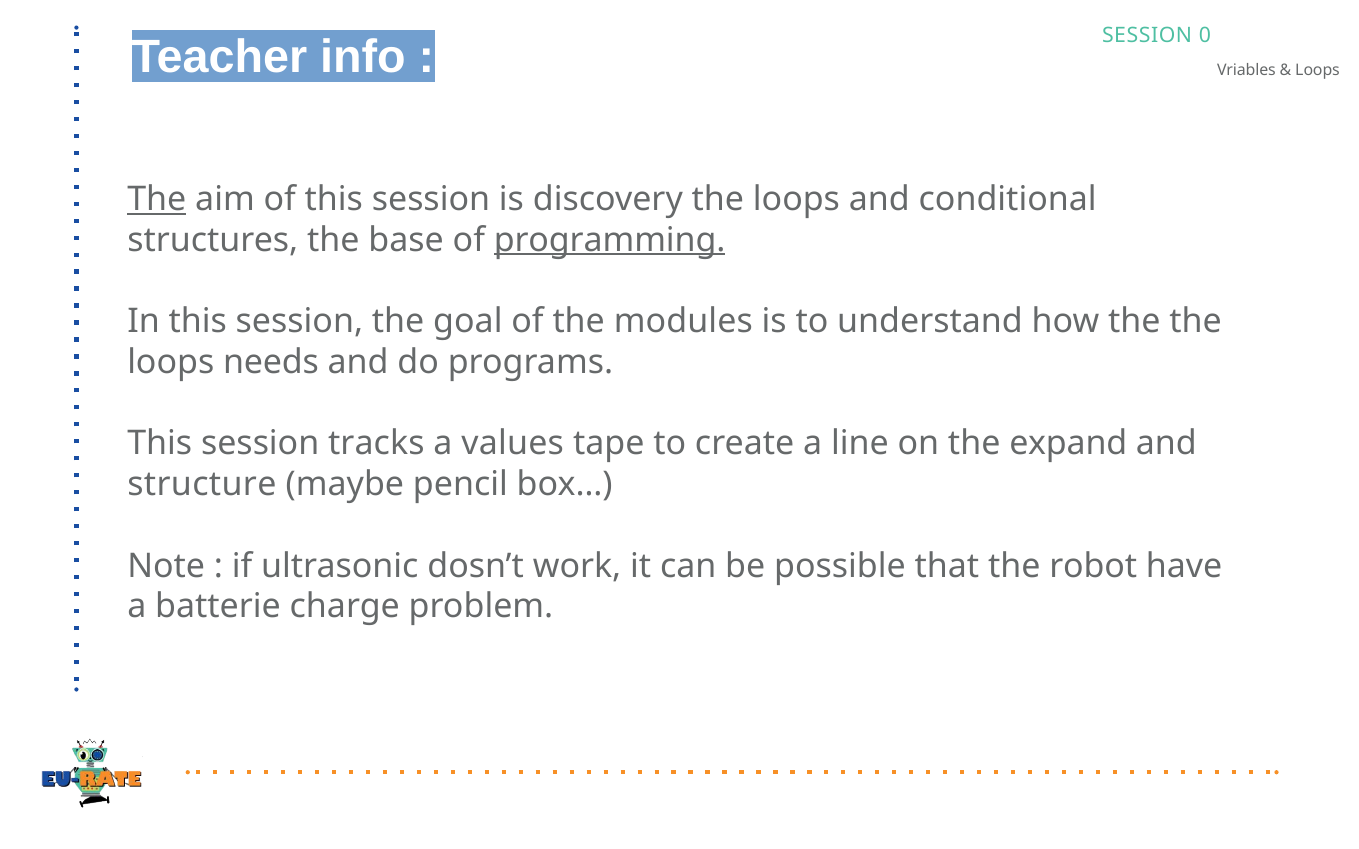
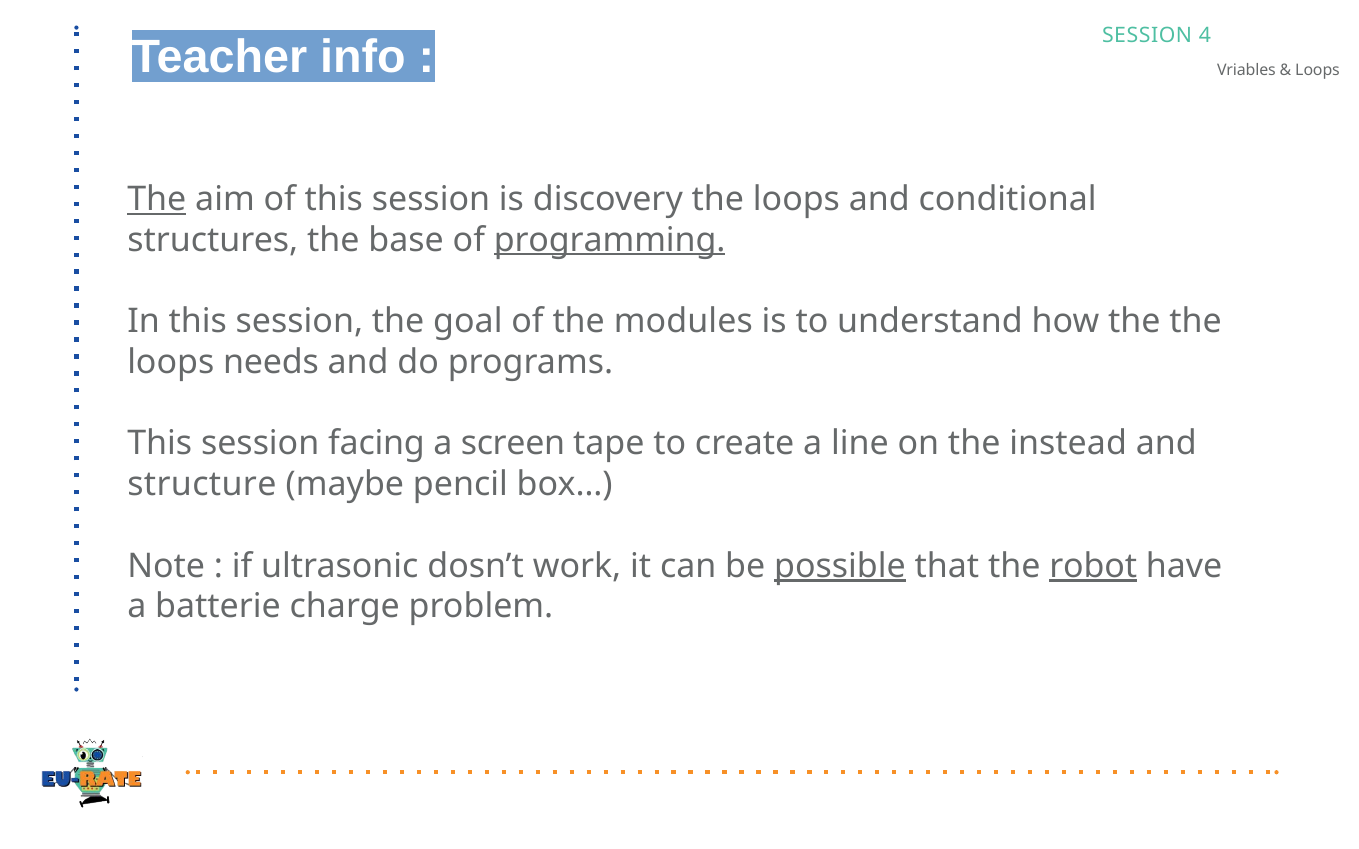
0: 0 -> 4
tracks: tracks -> facing
values: values -> screen
expand: expand -> instead
possible underline: none -> present
robot underline: none -> present
